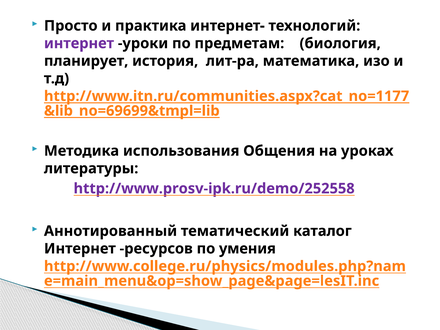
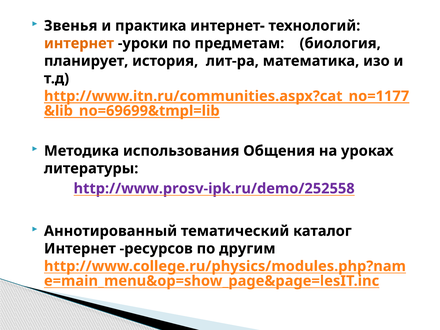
Просто: Просто -> Звенья
интернет at (79, 43) colour: purple -> orange
умения: умения -> другим
